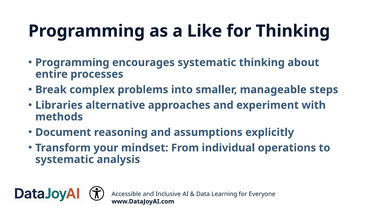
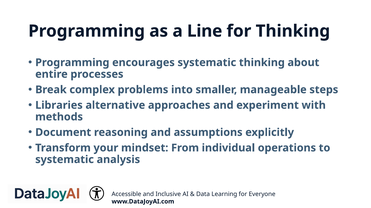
Like: Like -> Line
